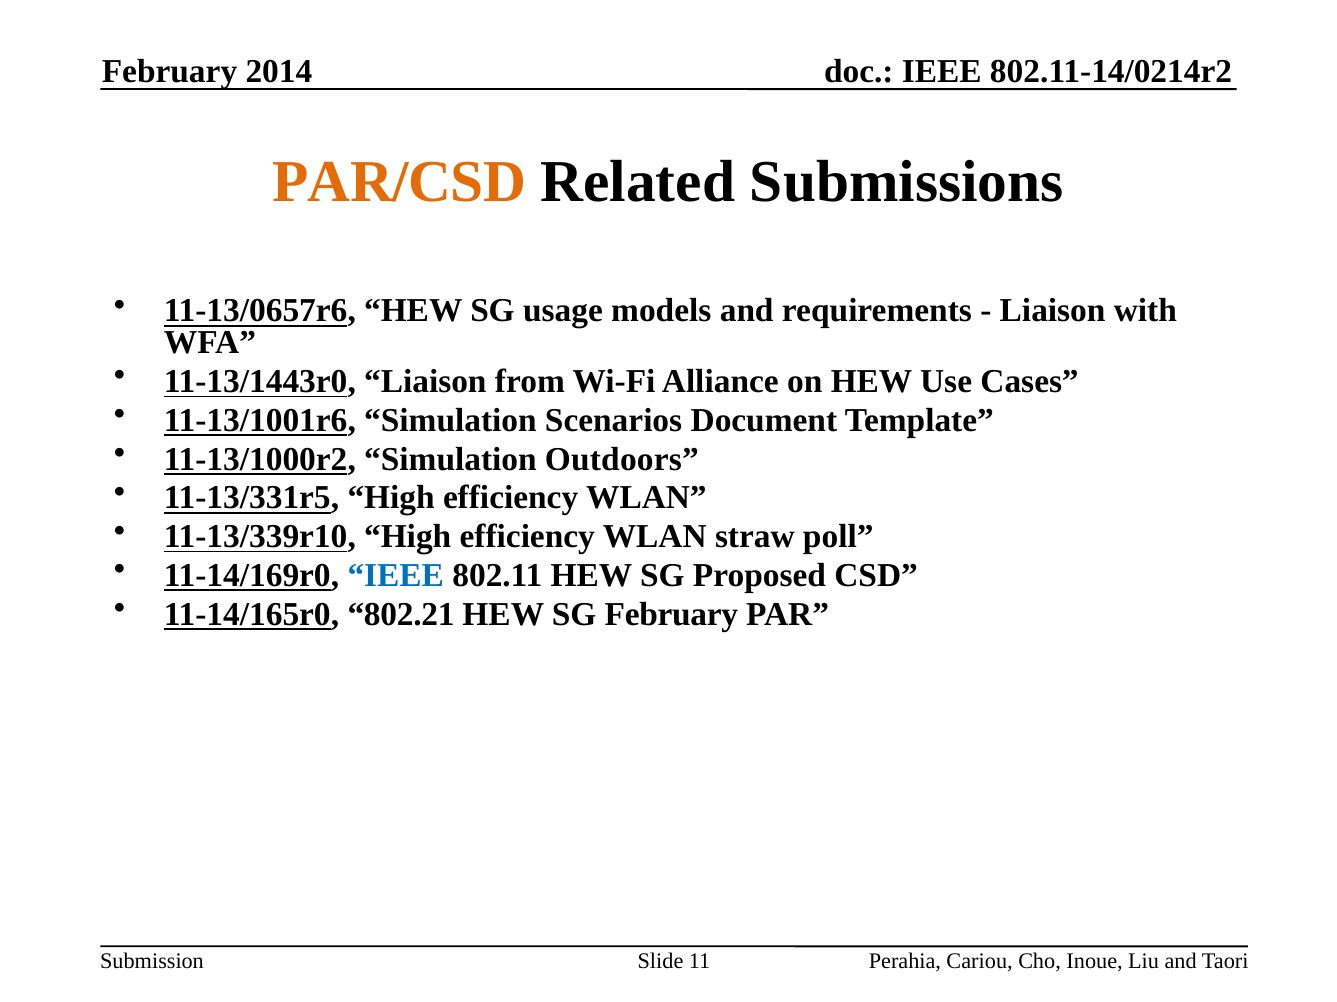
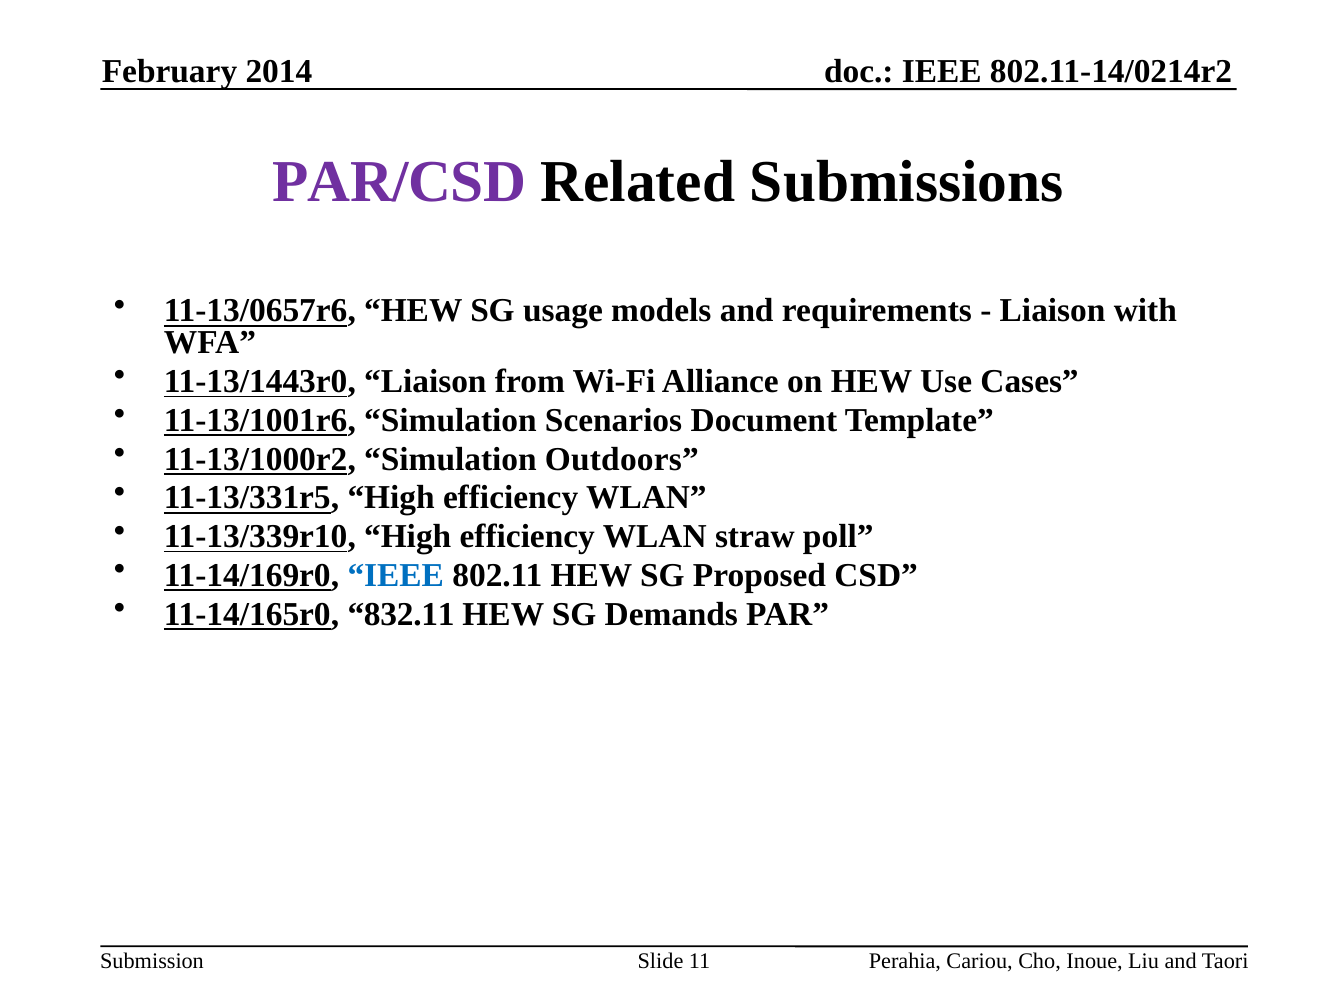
PAR/CSD colour: orange -> purple
802.21: 802.21 -> 832.11
SG February: February -> Demands
